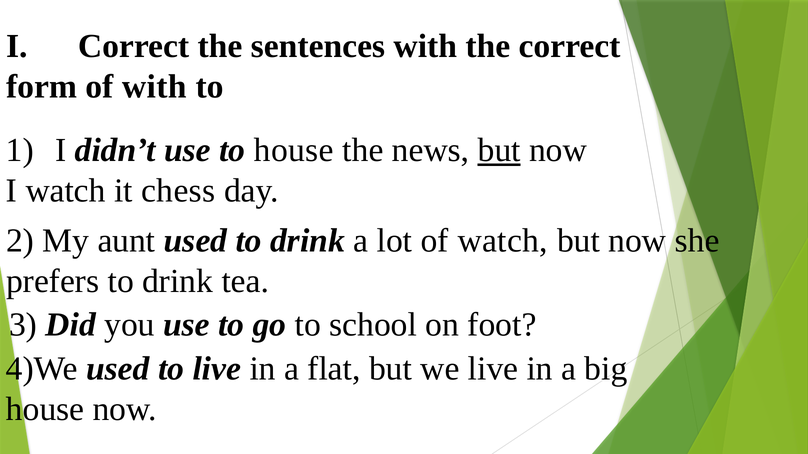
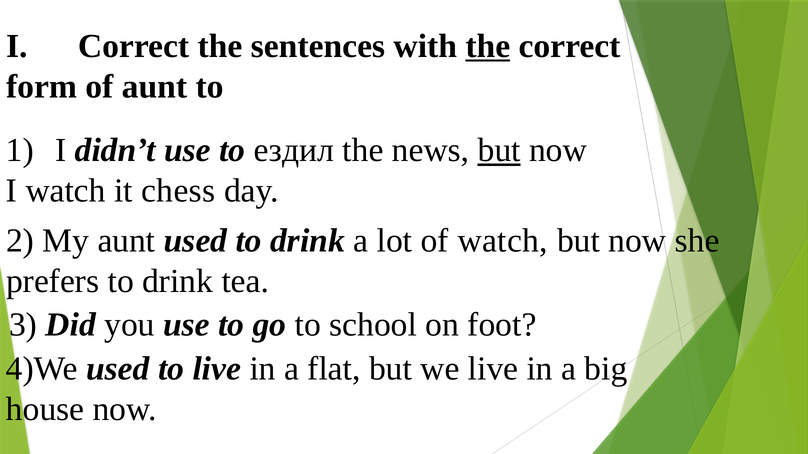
the at (488, 46) underline: none -> present
of with: with -> aunt
to house: house -> ездил
